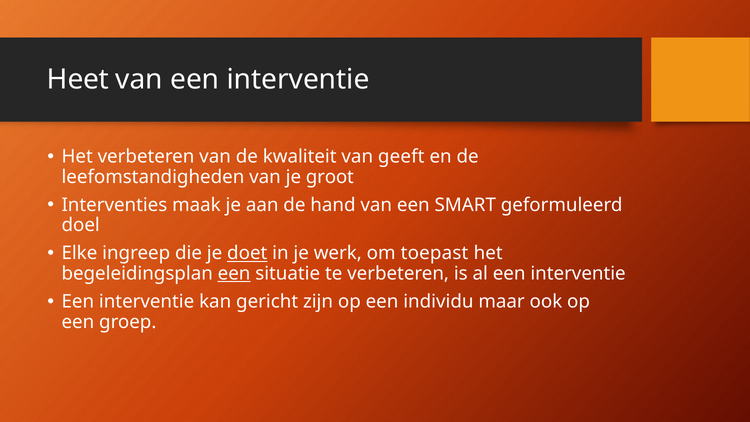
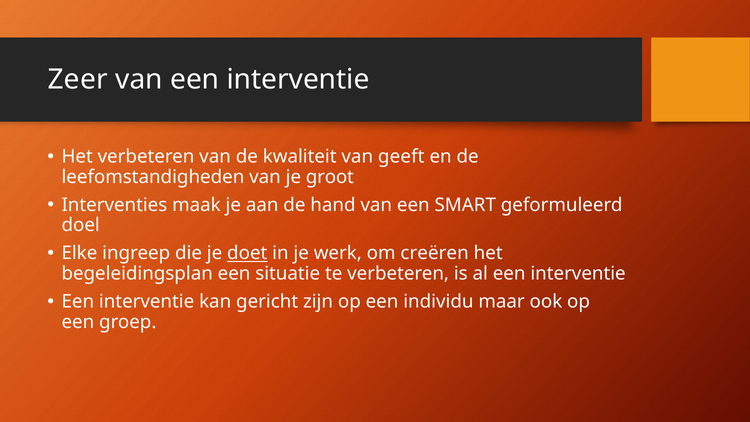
Heet: Heet -> Zeer
toepast: toepast -> creëren
een at (234, 273) underline: present -> none
